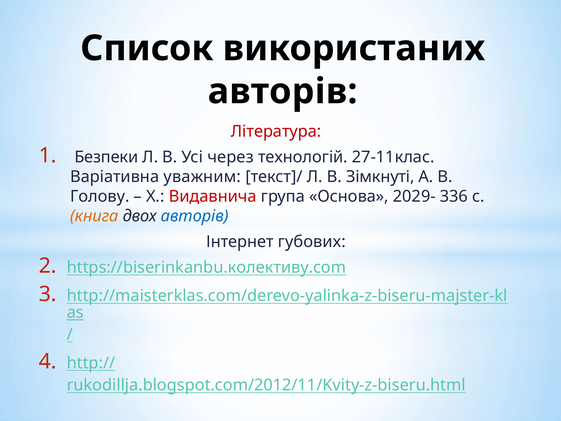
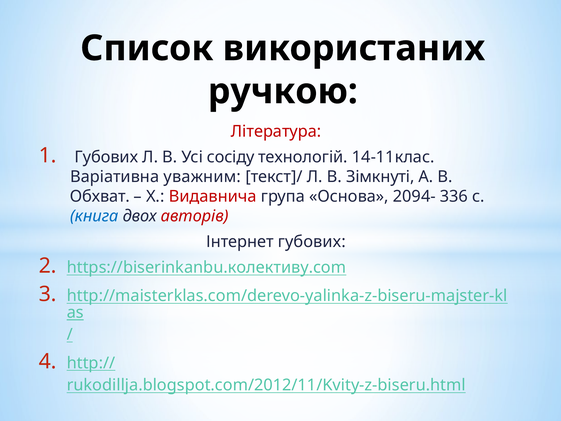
авторів at (283, 91): авторів -> ручкою
Безпеки at (106, 157): Безпеки -> Губових
через: через -> сосіду
27-11клас: 27-11клас -> 14-11клас
Голову: Голову -> Обхват
2029-: 2029- -> 2094-
книга colour: orange -> blue
авторів at (195, 216) colour: blue -> red
